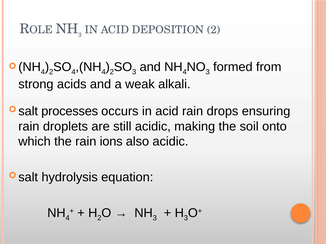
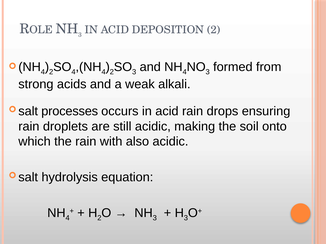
ions: ions -> with
